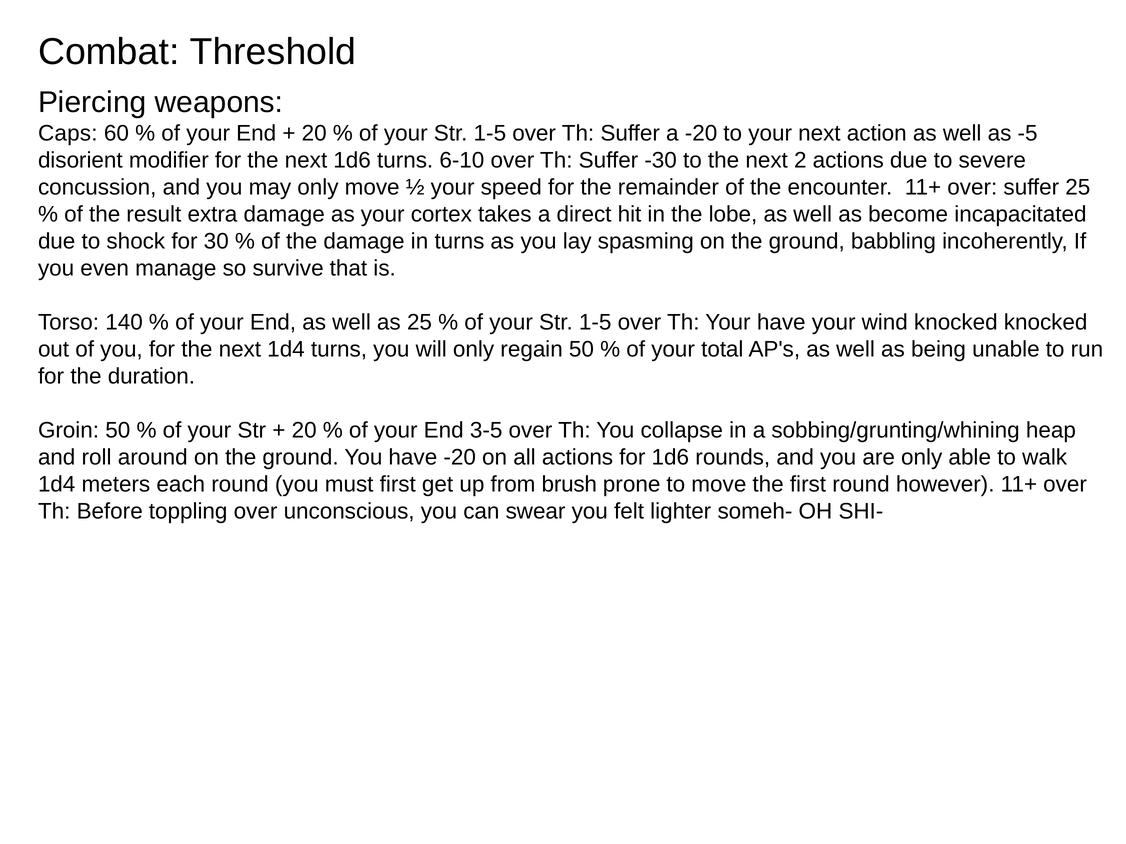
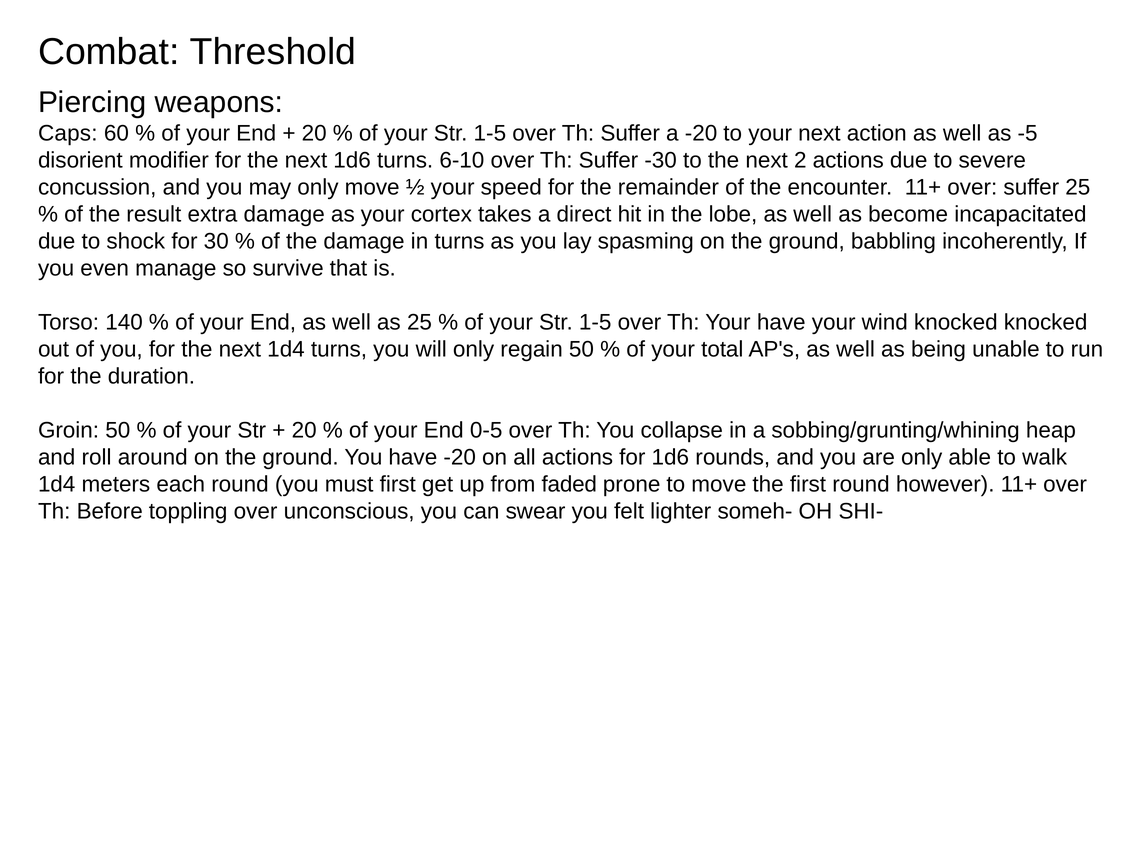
3-5: 3-5 -> 0-5
brush: brush -> faded
